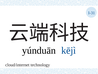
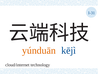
yúnduān colour: black -> orange
